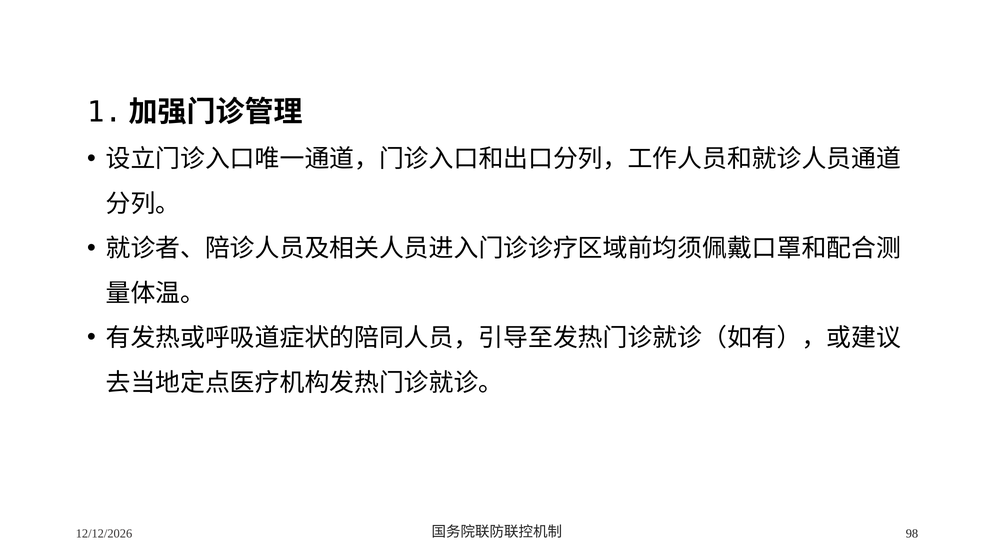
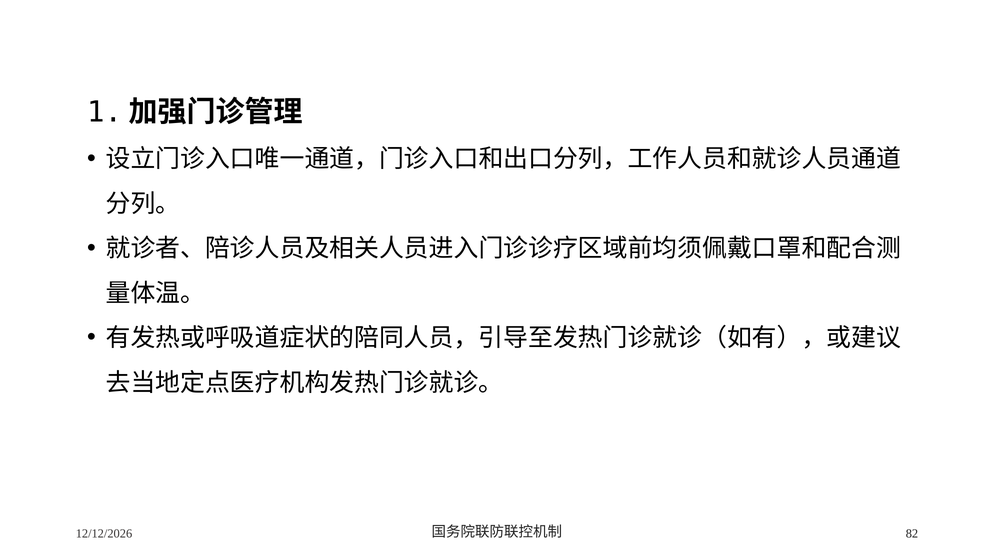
98: 98 -> 82
